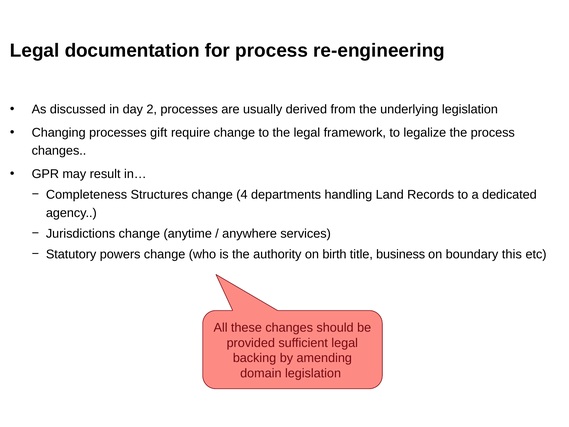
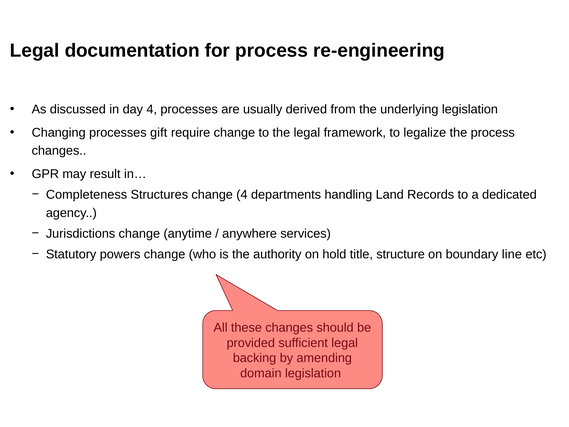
day 2: 2 -> 4
birth: birth -> hold
business: business -> structure
this: this -> line
